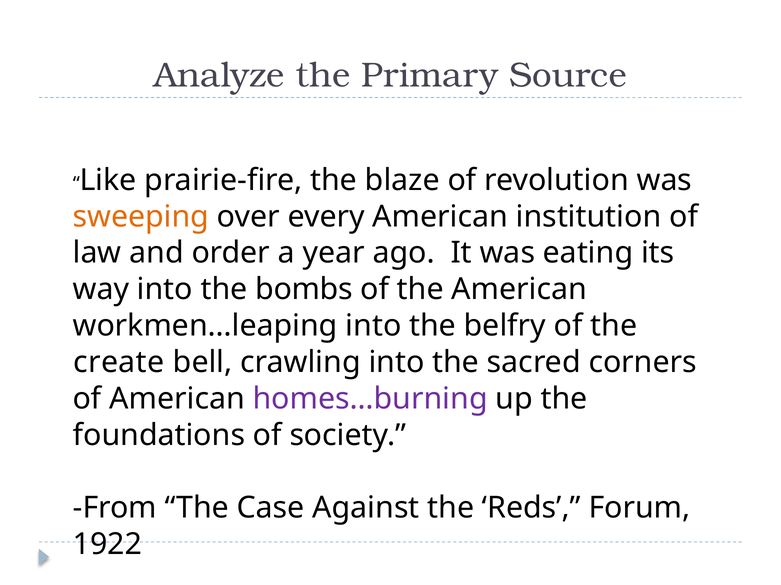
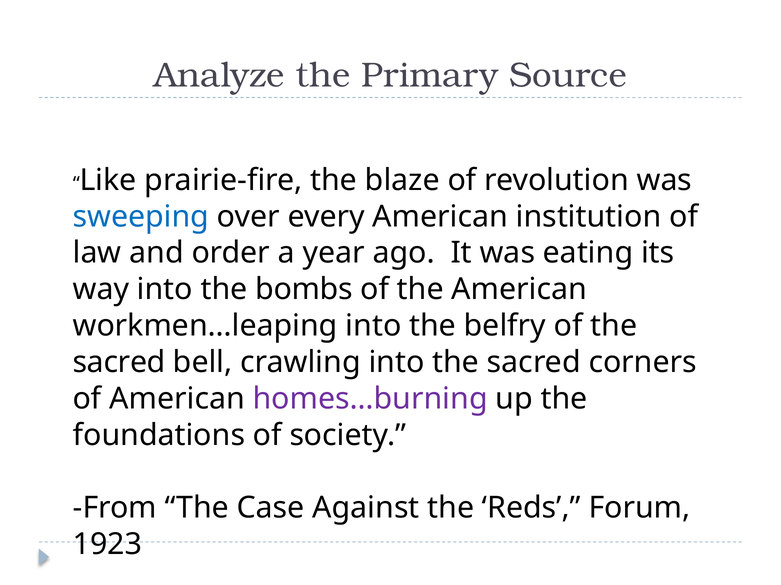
sweeping colour: orange -> blue
create at (119, 363): create -> sacred
1922: 1922 -> 1923
